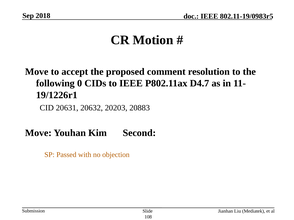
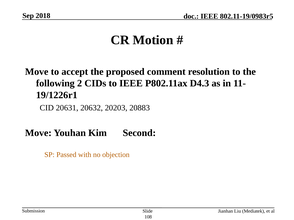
0: 0 -> 2
D4.7: D4.7 -> D4.3
